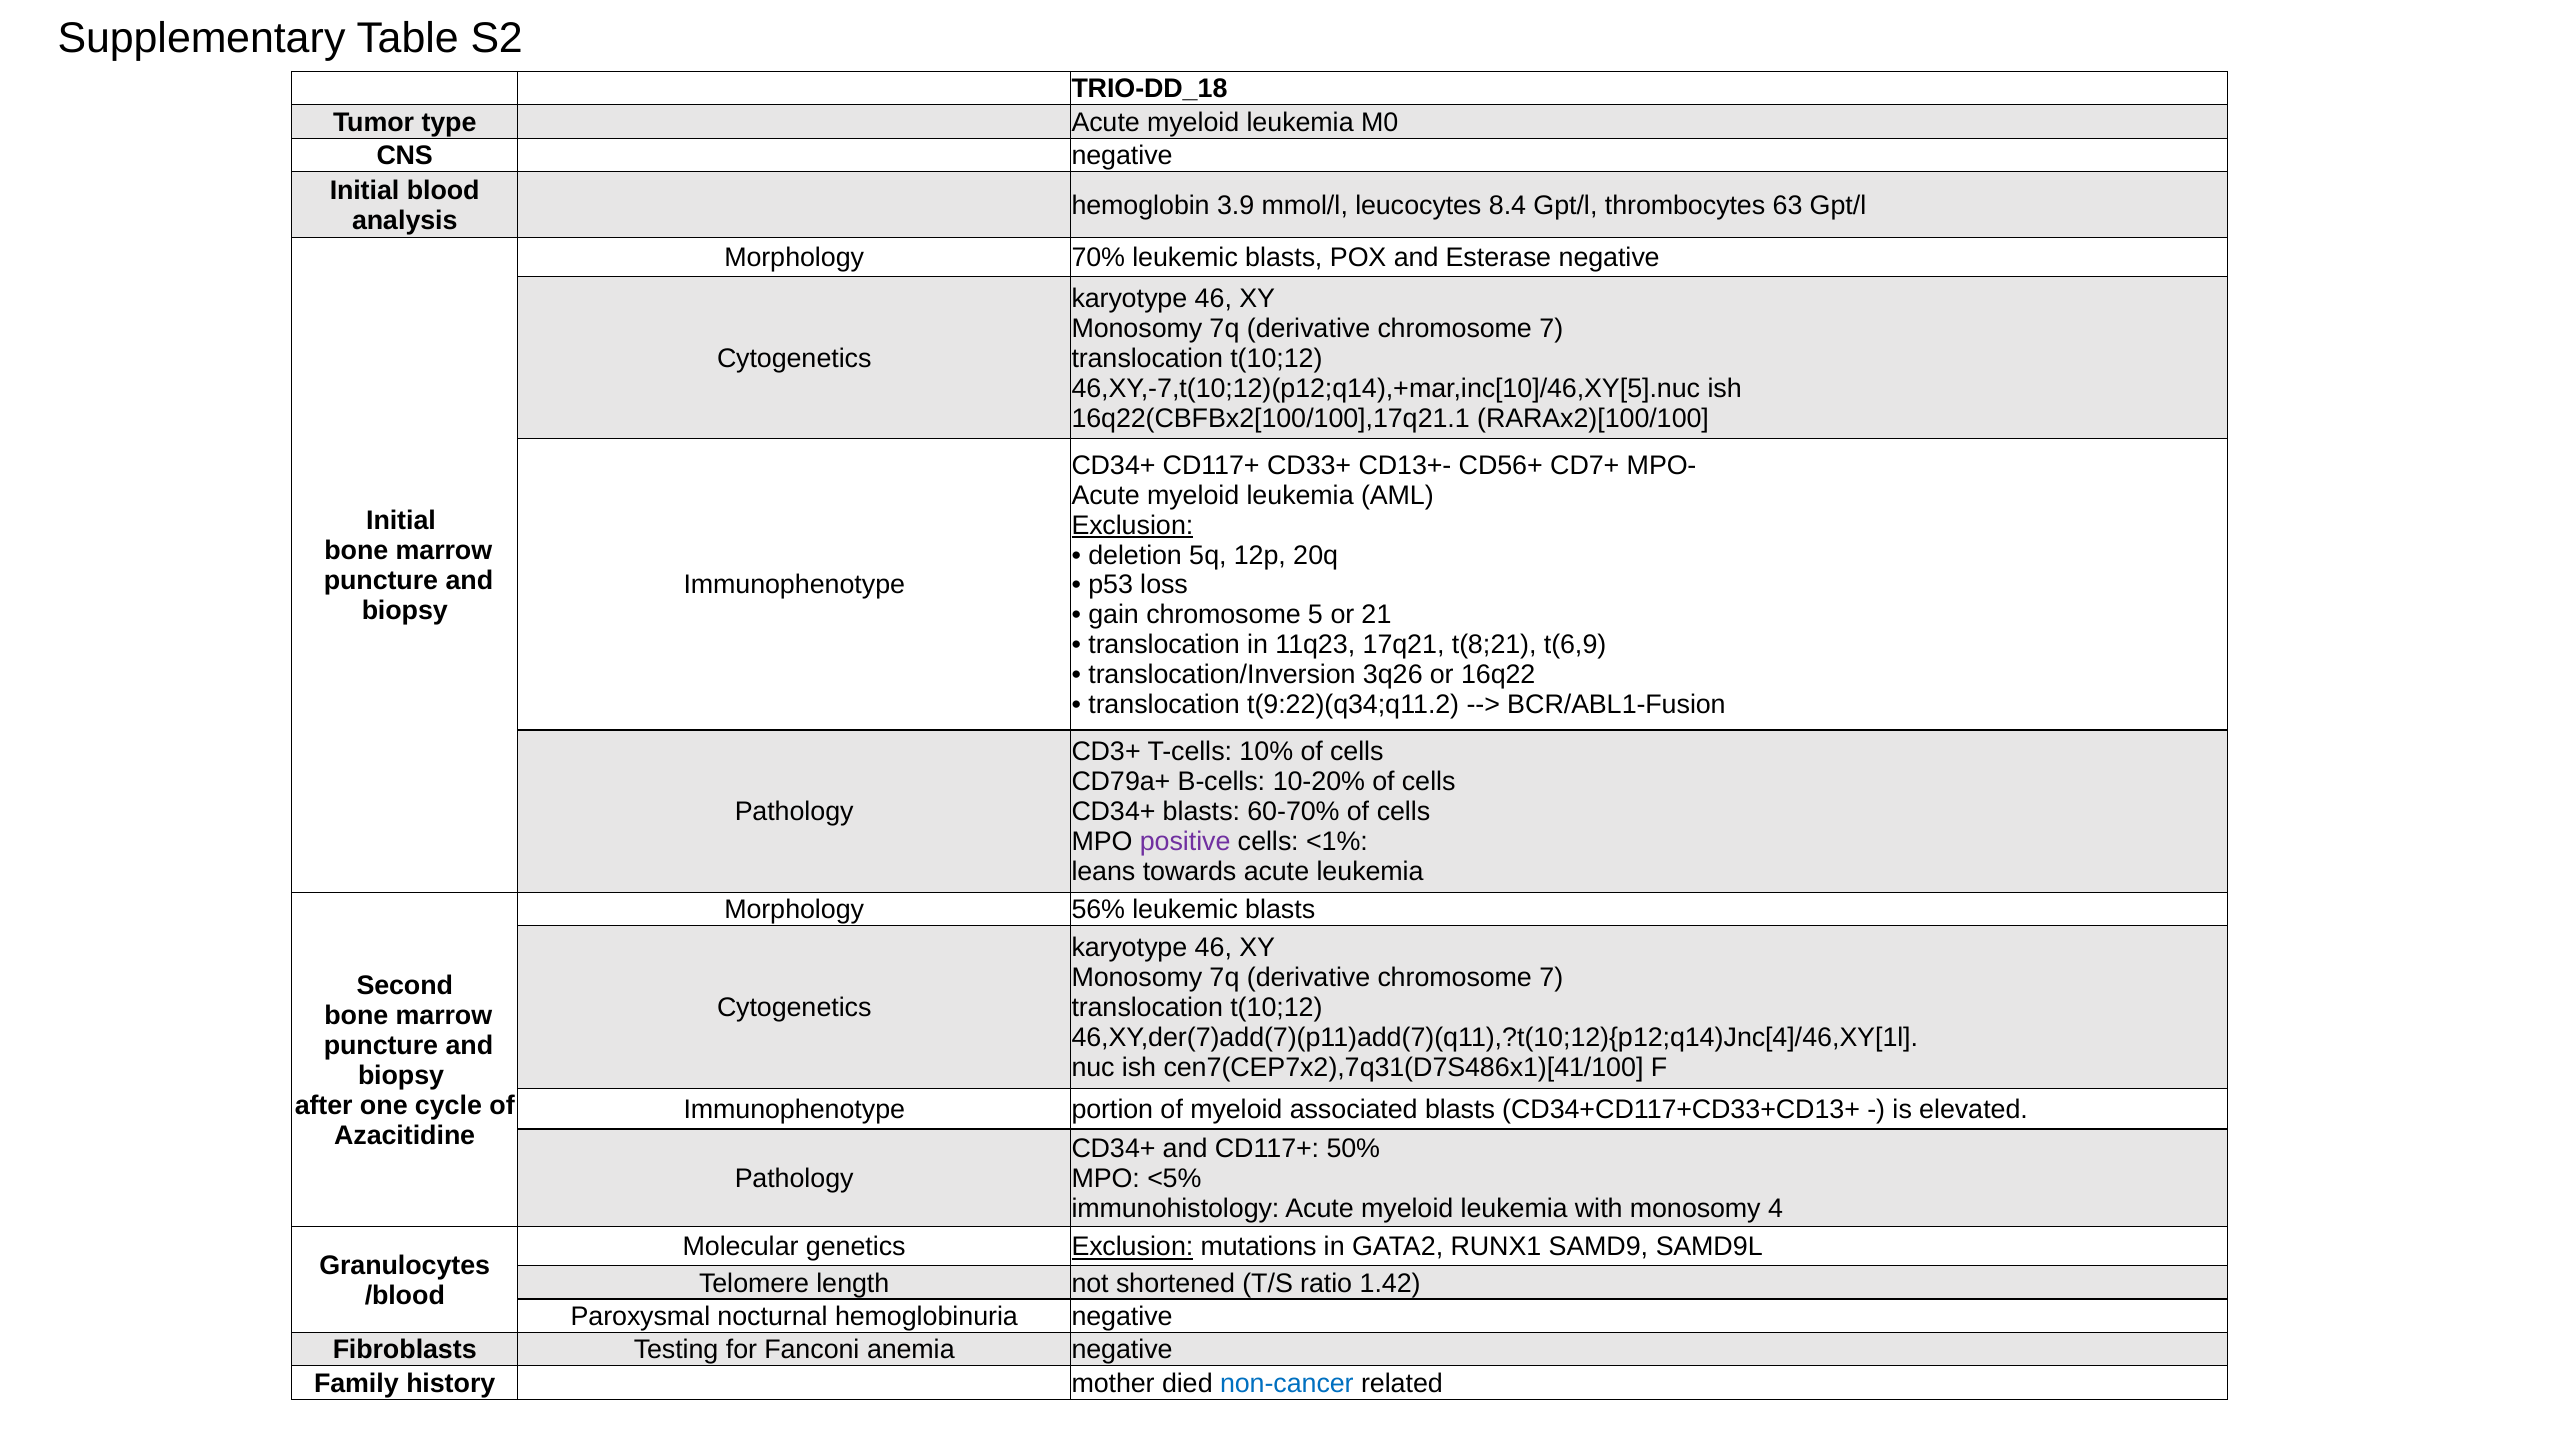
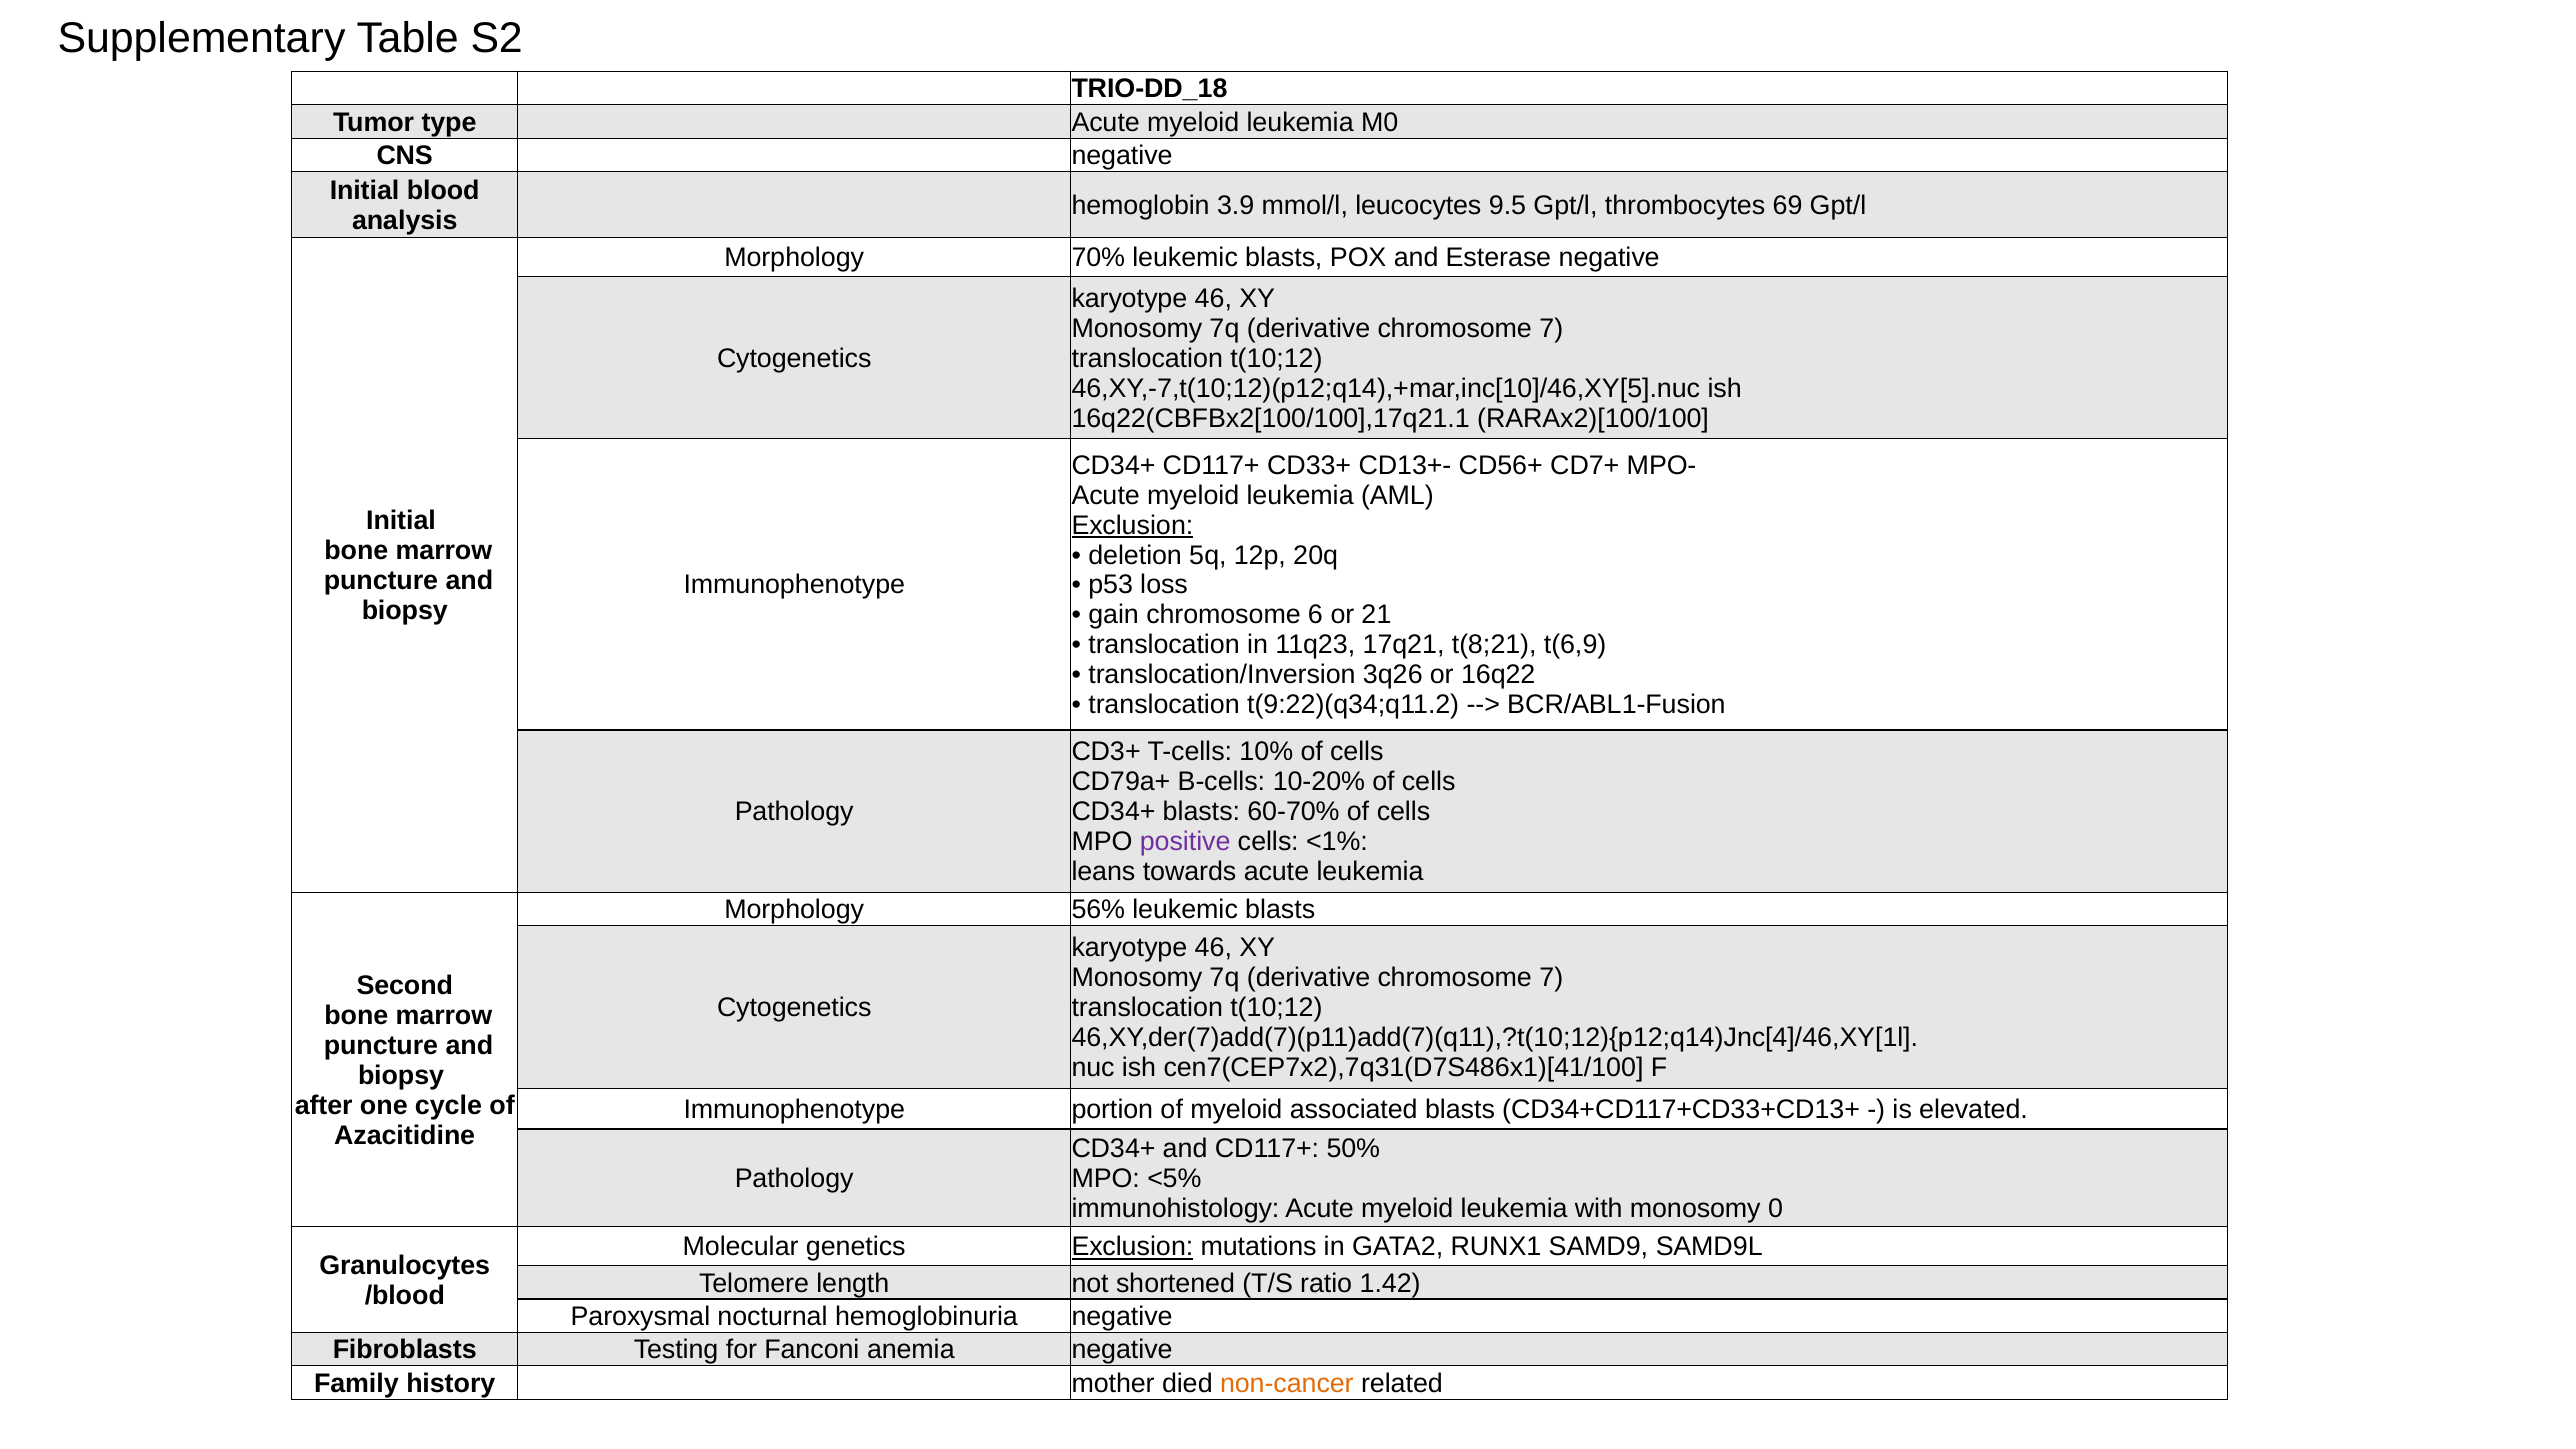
8.4: 8.4 -> 9.5
63: 63 -> 69
5: 5 -> 6
4: 4 -> 0
non-cancer colour: blue -> orange
